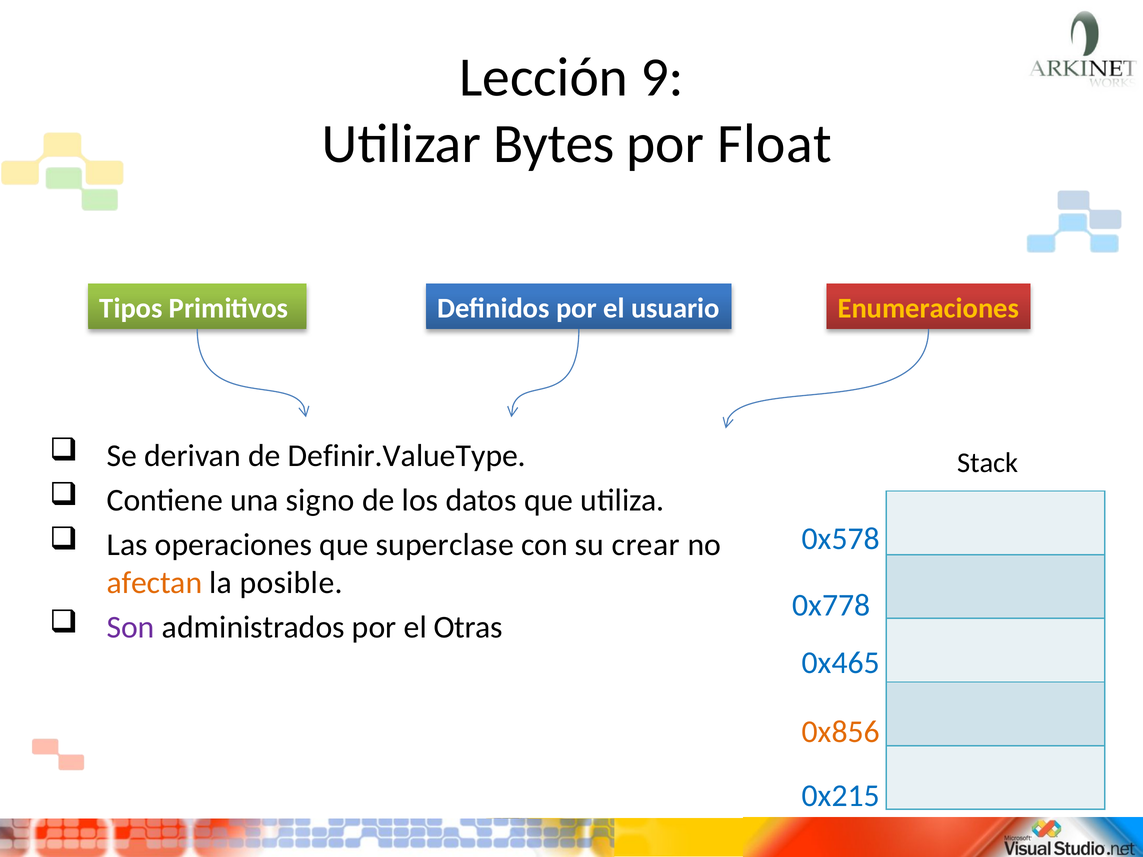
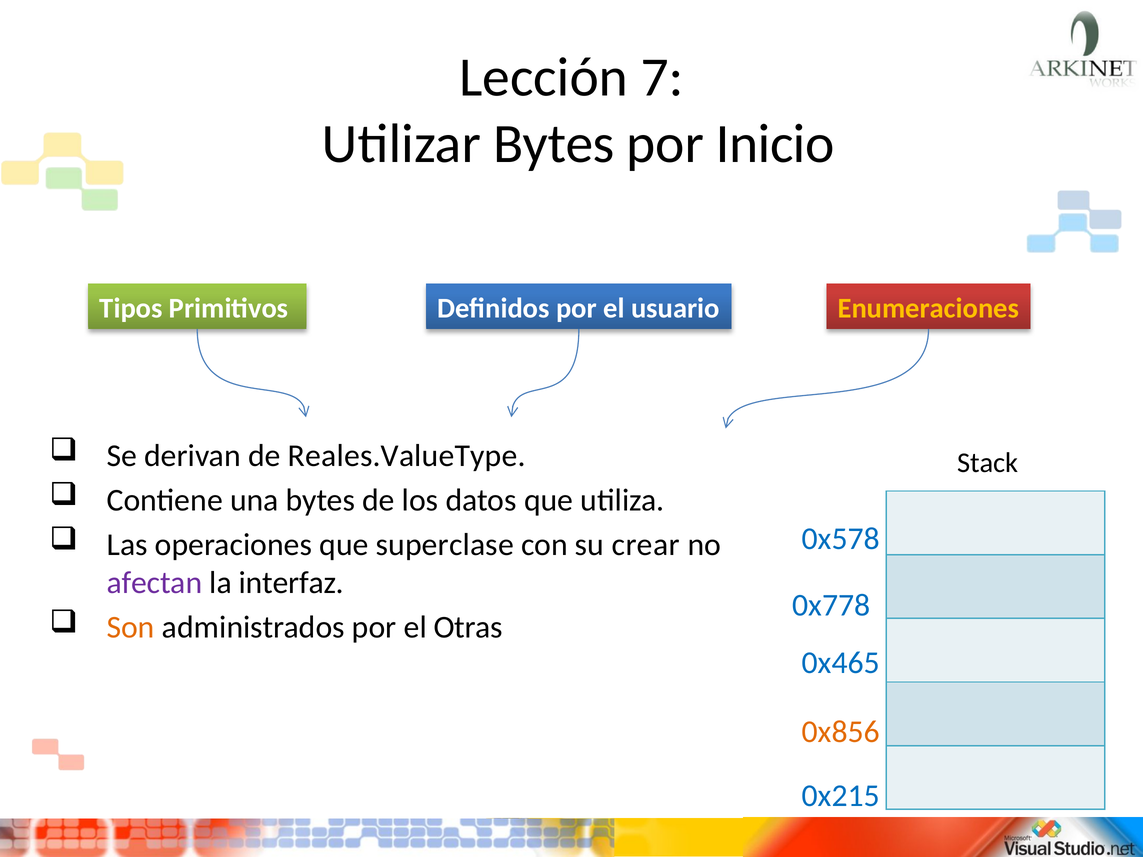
9: 9 -> 7
Float: Float -> Inicio
Definir.ValueType: Definir.ValueType -> Reales.ValueType
una signo: signo -> bytes
afectan colour: orange -> purple
posible: posible -> interfaz
Son colour: purple -> orange
